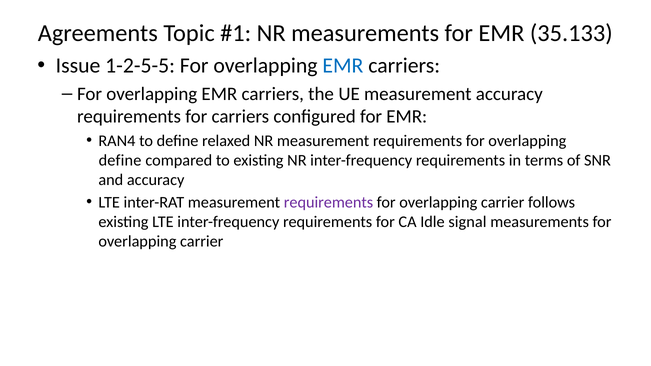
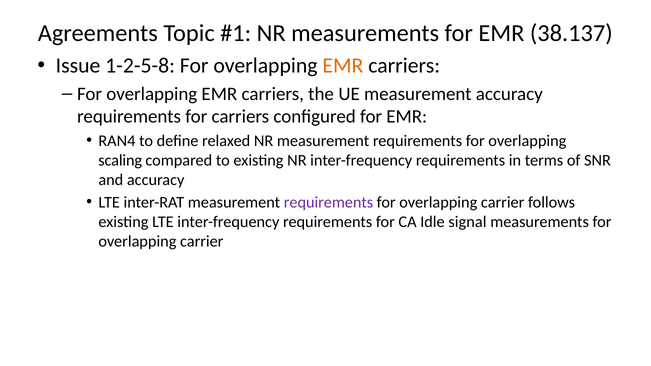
35.133: 35.133 -> 38.137
1-2-5-5: 1-2-5-5 -> 1-2-5-8
EMR at (343, 66) colour: blue -> orange
define at (120, 160): define -> scaling
